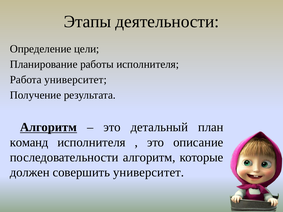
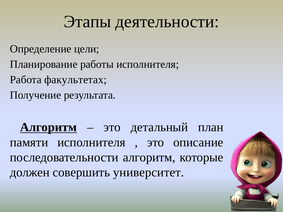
Работа университет: университет -> факультетах
команд: команд -> памяти
